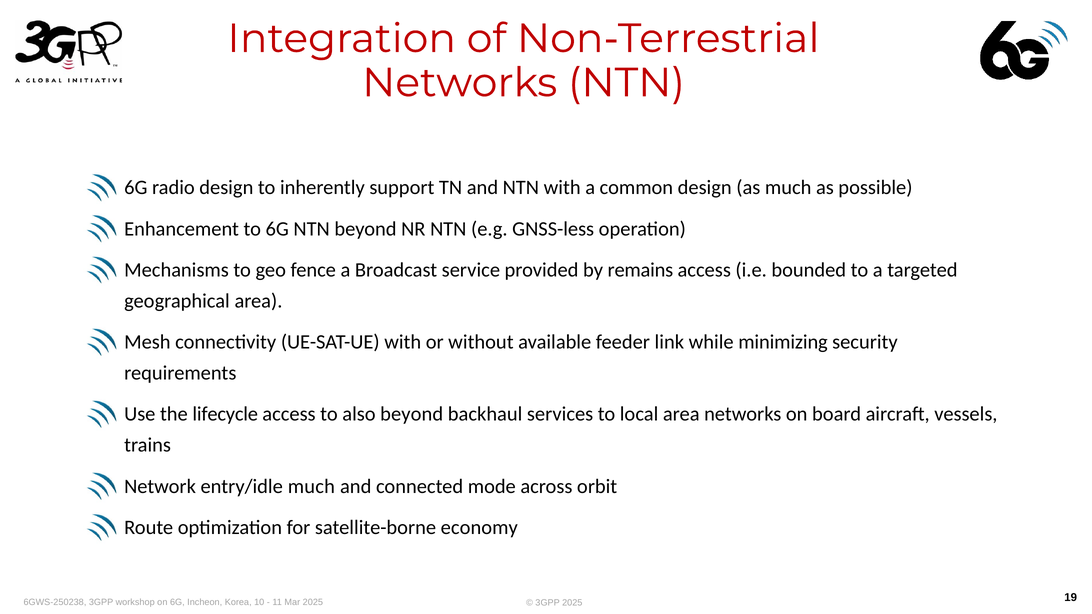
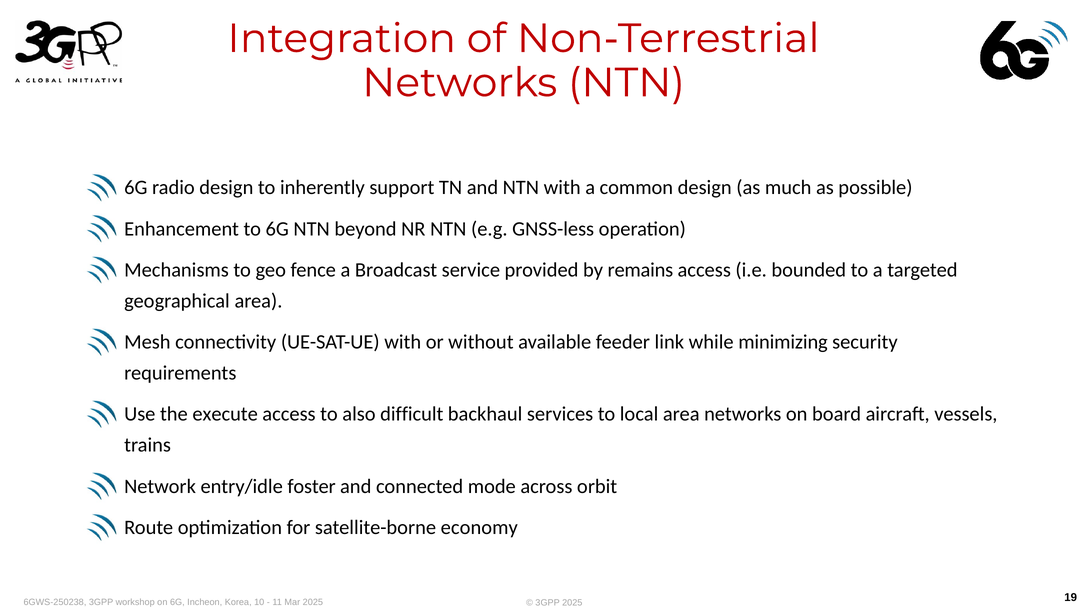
lifecycle: lifecycle -> execute
also beyond: beyond -> difficult
entry/idle much: much -> foster
